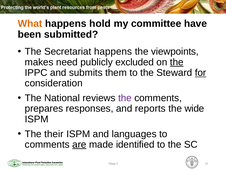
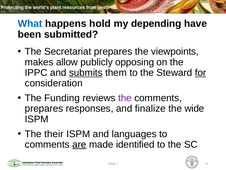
What colour: orange -> blue
committee: committee -> depending
Secretariat happens: happens -> prepares
need: need -> allow
excluded: excluded -> opposing
the at (177, 62) underline: present -> none
submits underline: none -> present
National: National -> Funding
reports: reports -> finalize
